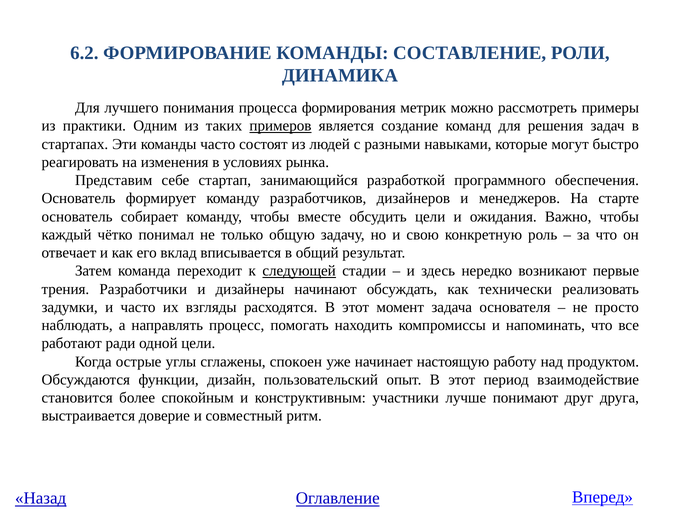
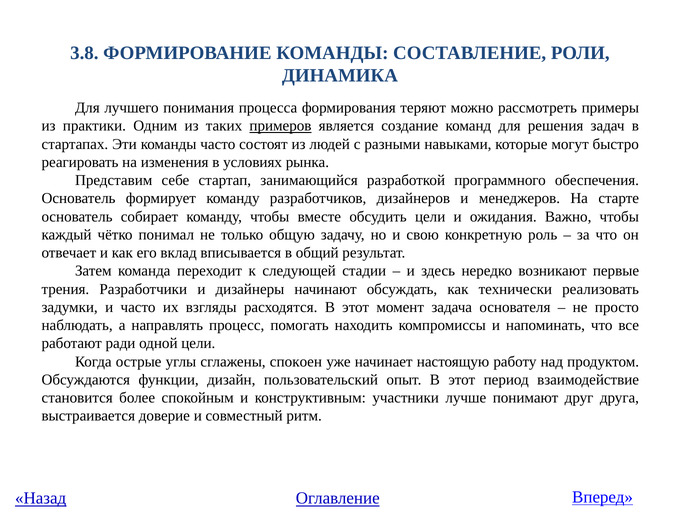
6.2: 6.2 -> 3.8
метрик: метрик -> теряют
следующей underline: present -> none
